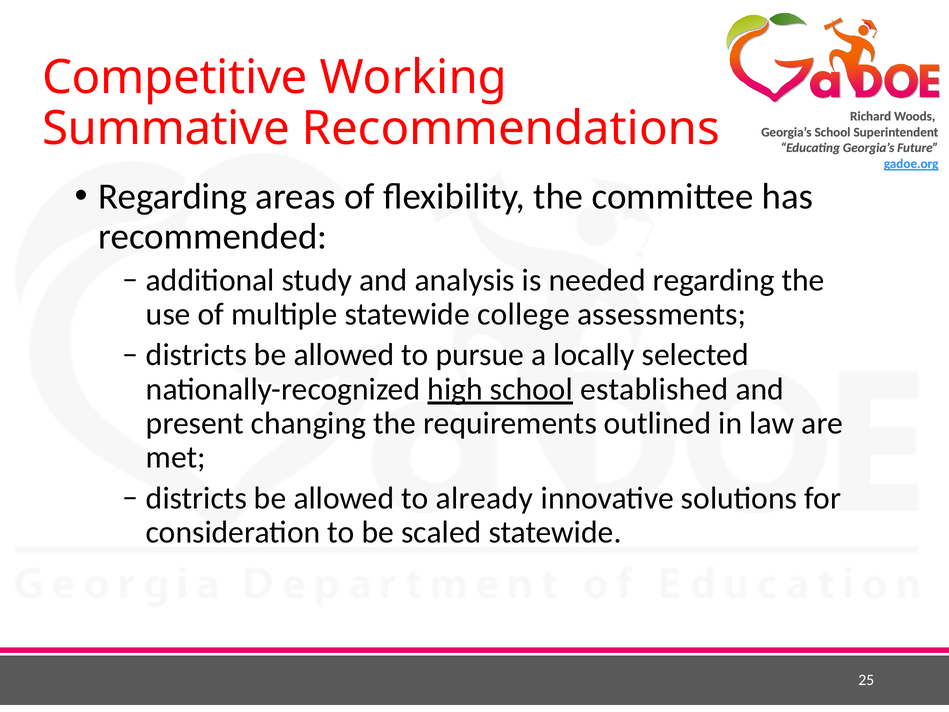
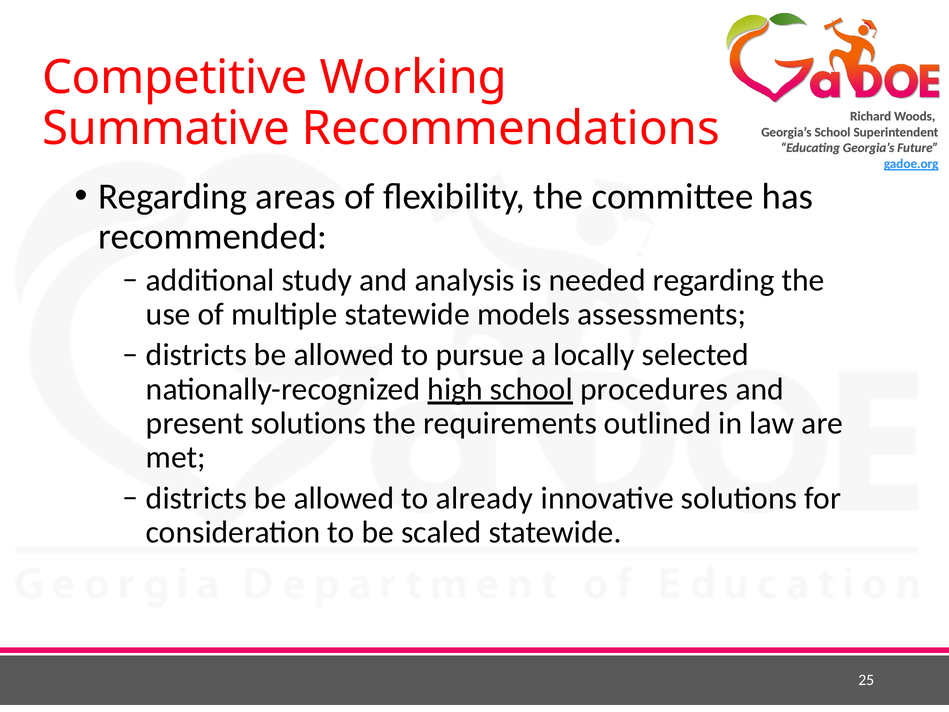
college: college -> models
established: established -> procedures
present changing: changing -> solutions
